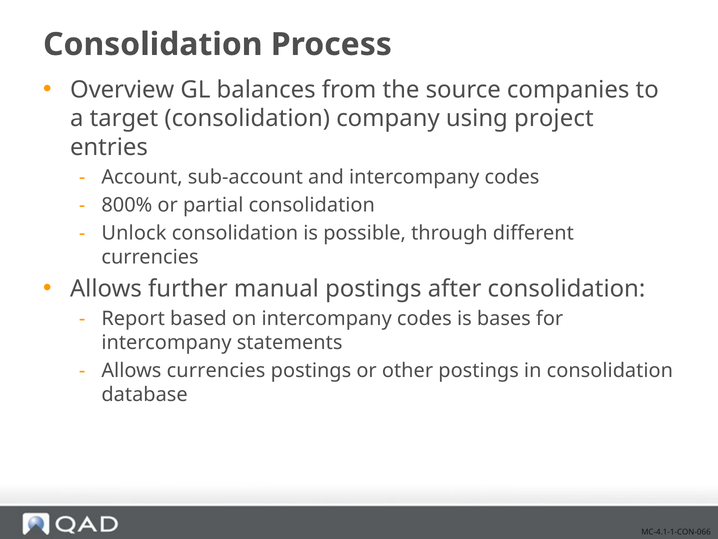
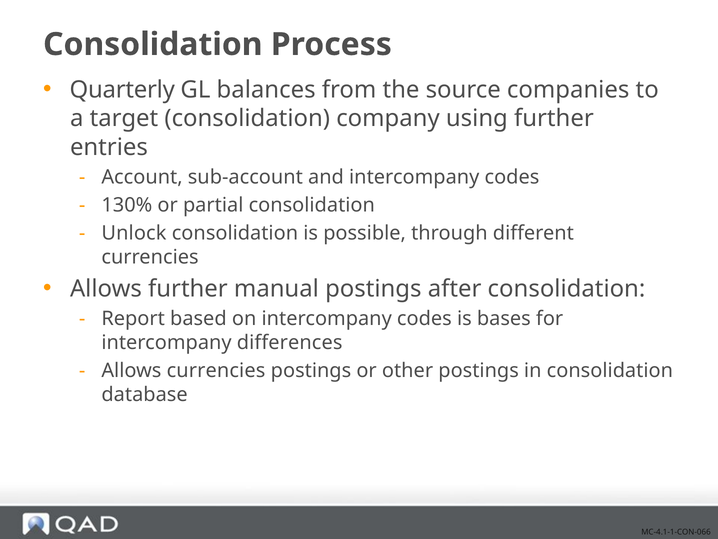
Overview: Overview -> Quarterly
using project: project -> further
800%: 800% -> 130%
statements: statements -> differences
